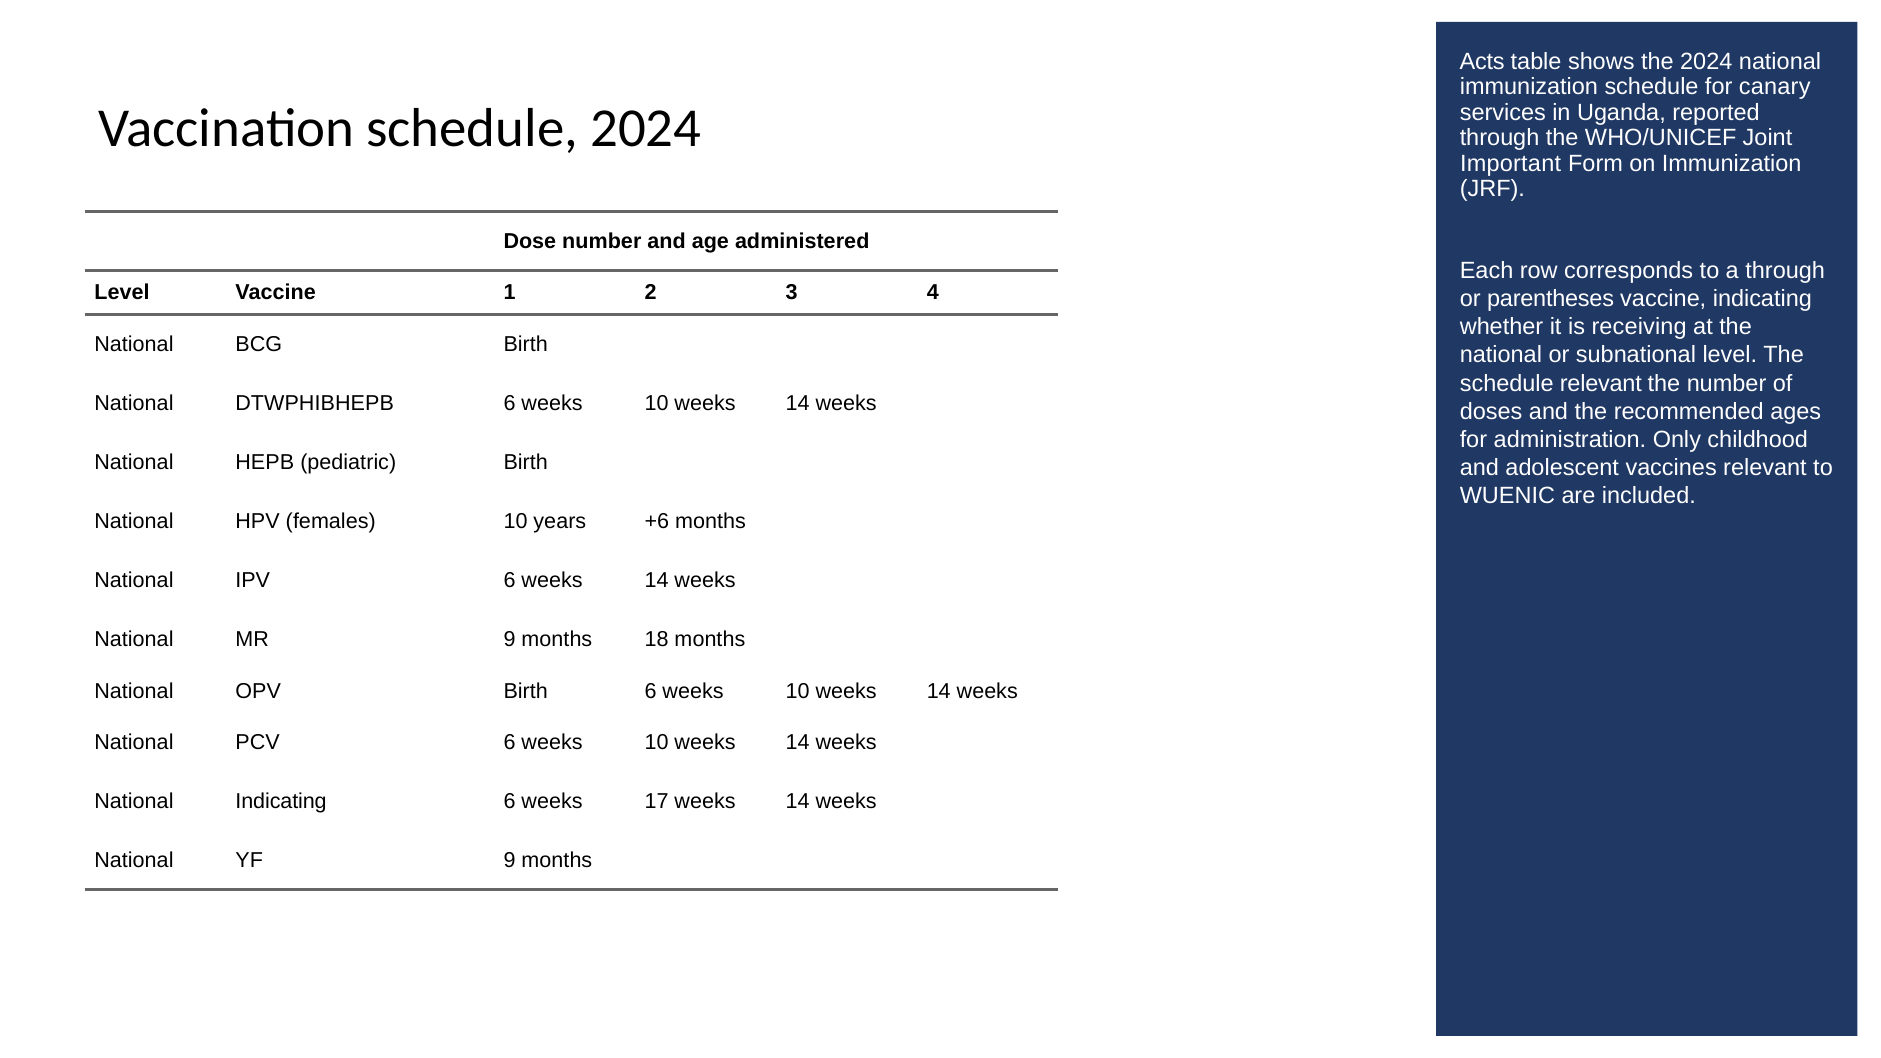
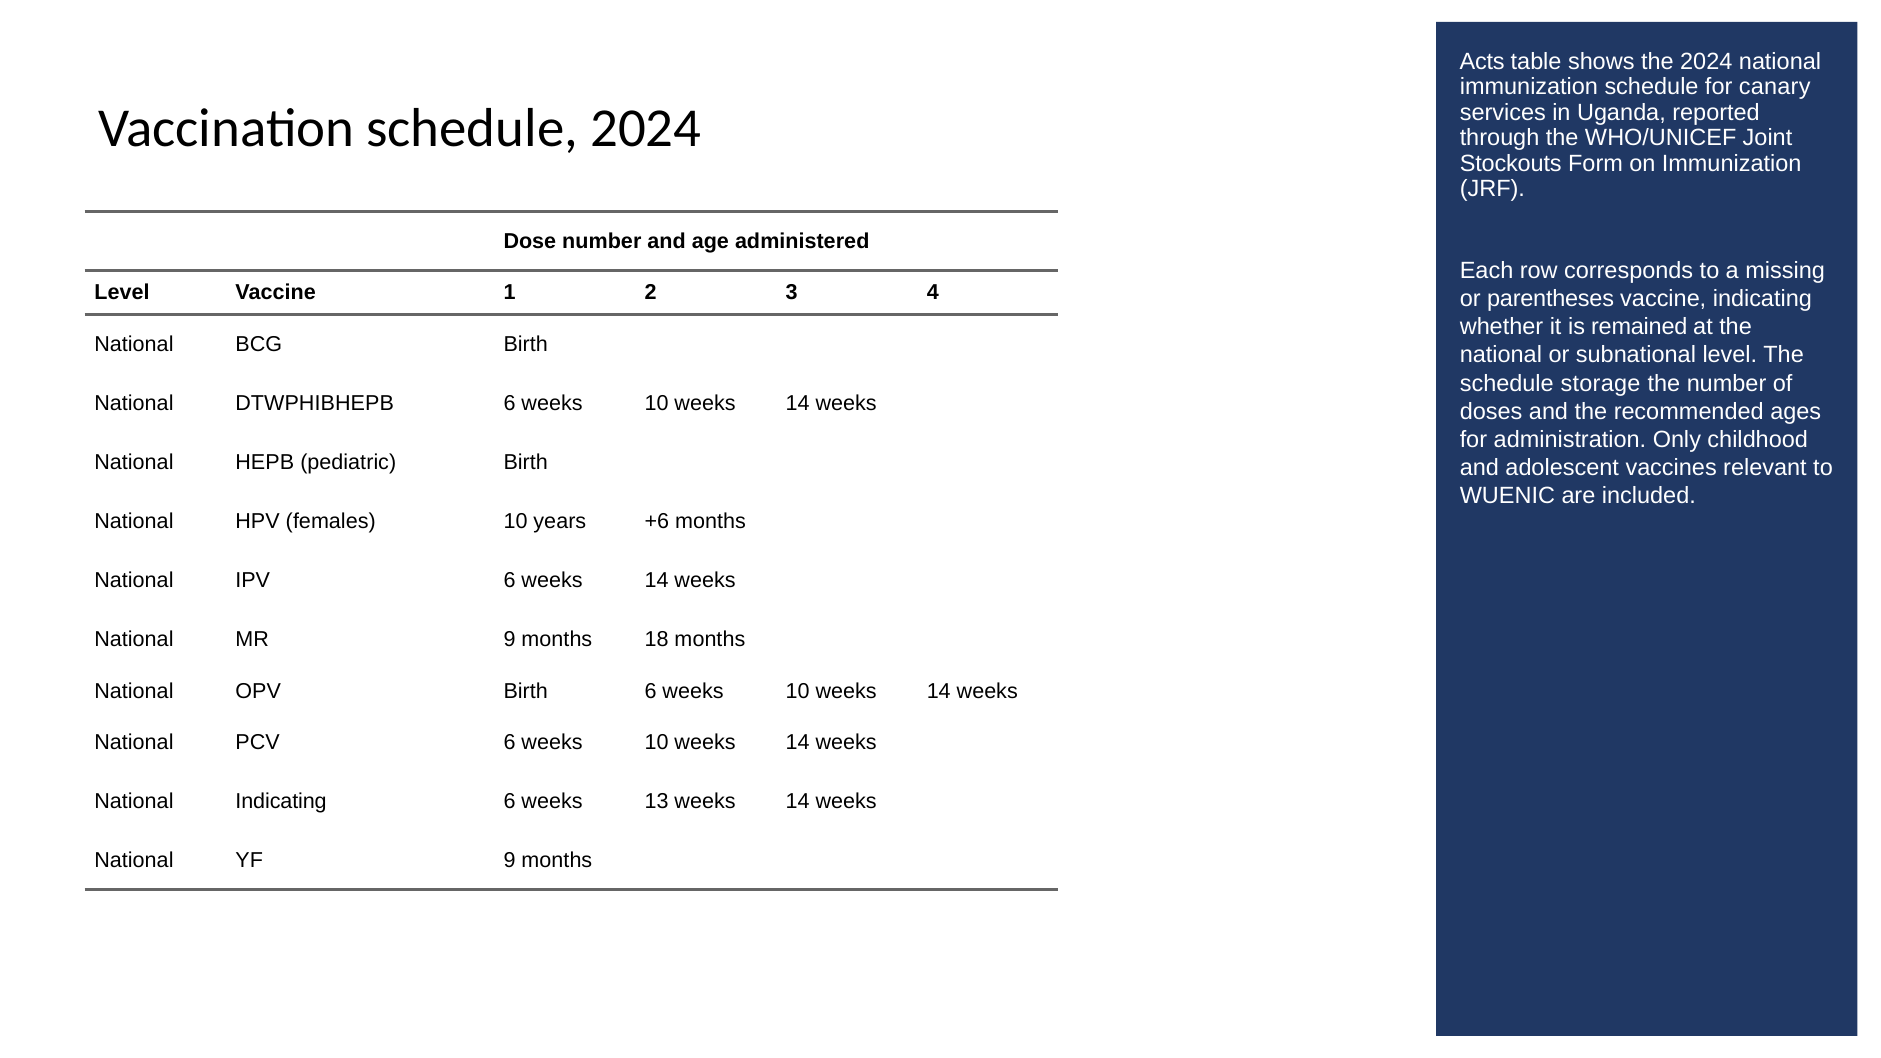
Important: Important -> Stockouts
a through: through -> missing
receiving: receiving -> remained
schedule relevant: relevant -> storage
17: 17 -> 13
